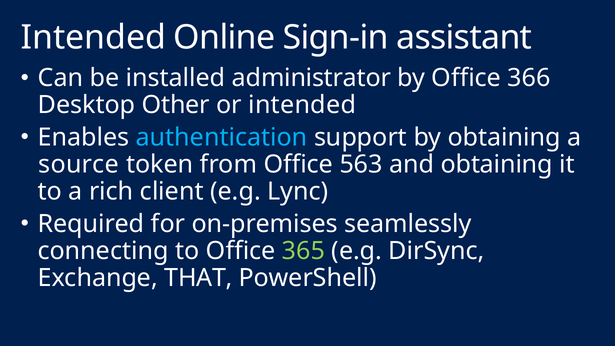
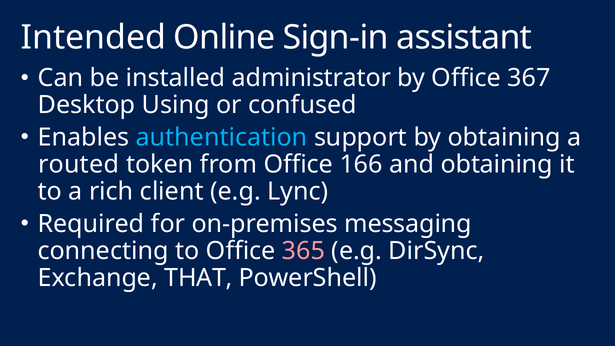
366: 366 -> 367
Other: Other -> Using
or intended: intended -> confused
source: source -> routed
563: 563 -> 166
seamlessly: seamlessly -> messaging
365 colour: light green -> pink
